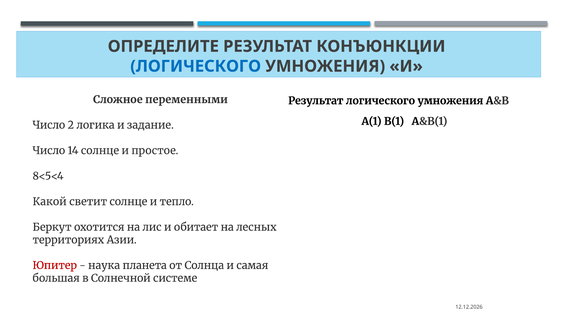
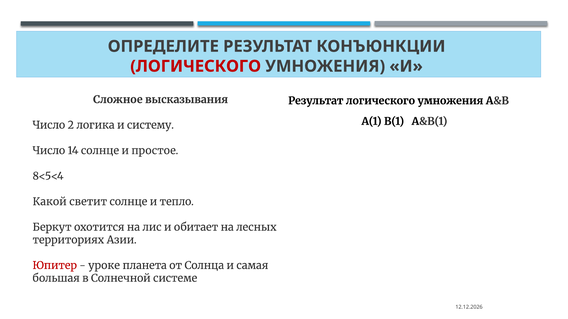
ЛОГИЧЕСКОГО at (196, 66) colour: blue -> red
переменными: переменными -> высказывания
задание: задание -> систему
наука: наука -> уроке
